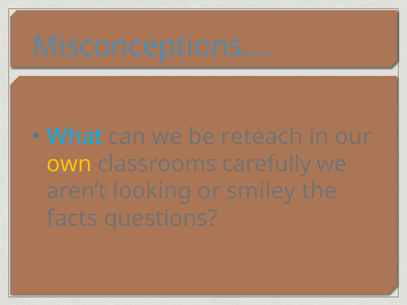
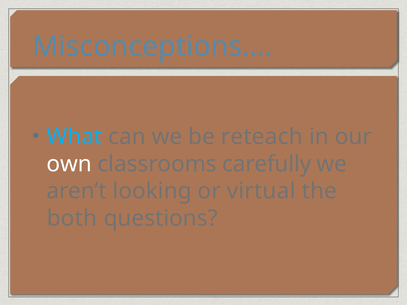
own colour: yellow -> white
smiley: smiley -> virtual
facts: facts -> both
